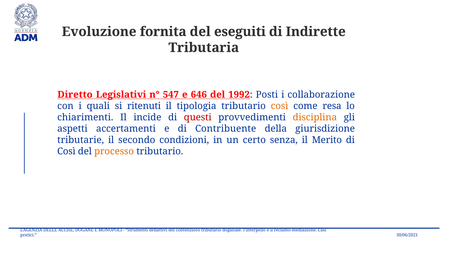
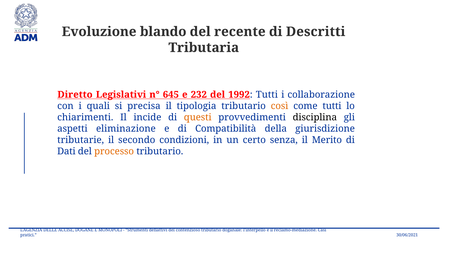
fornita: fornita -> blando
eseguiti: eseguiti -> recente
Indirette: Indirette -> Descritti
547: 547 -> 645
646: 646 -> 232
1992 Posti: Posti -> Tutti
ritenuti: ritenuti -> precisa
come resa: resa -> tutti
questi colour: red -> orange
disciplina colour: orange -> black
accertamenti: accertamenti -> eliminazione
Contribuente: Contribuente -> Compatibilità
Così at (66, 152): Così -> Dati
